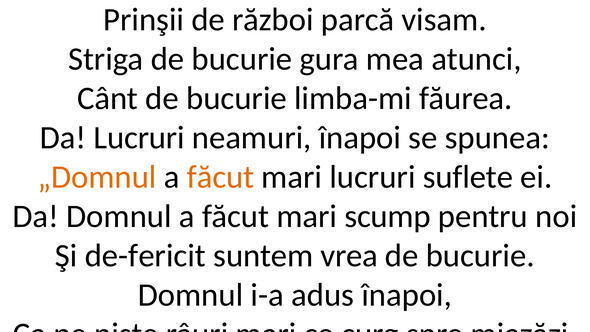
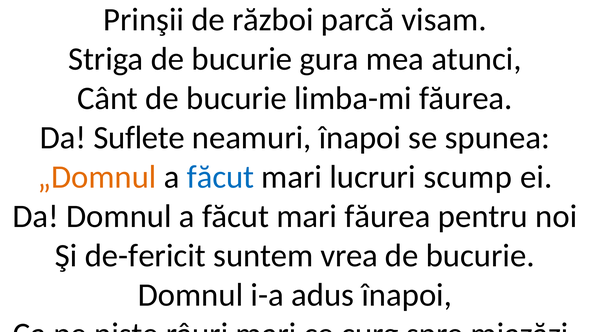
Da Lucruri: Lucruri -> Suflete
făcut at (221, 177) colour: orange -> blue
suflete: suflete -> scump
mari scump: scump -> făurea
